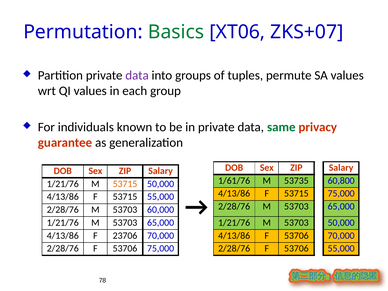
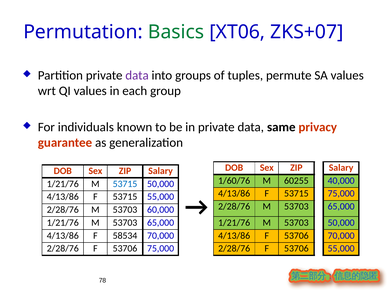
same colour: green -> black
1/61/76: 1/61/76 -> 1/60/76
53735: 53735 -> 60255
60,800: 60,800 -> 40,000
53715 at (125, 184) colour: orange -> blue
23706: 23706 -> 58534
